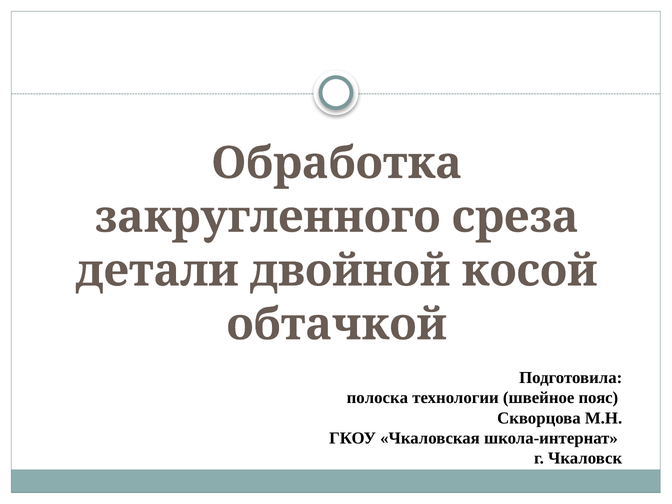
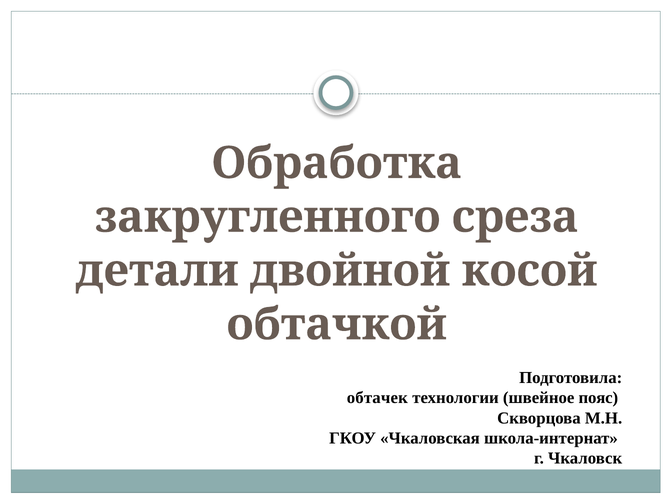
полоска: полоска -> обтачек
